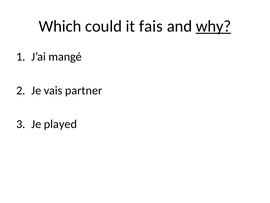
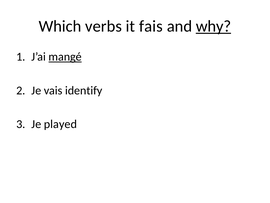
could: could -> verbs
mangé underline: none -> present
partner: partner -> identify
